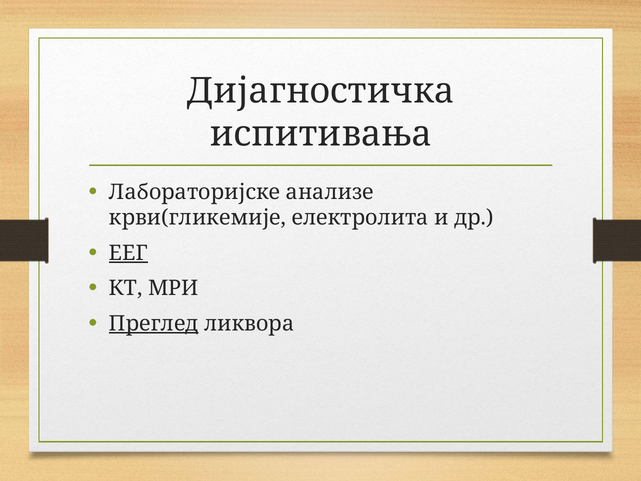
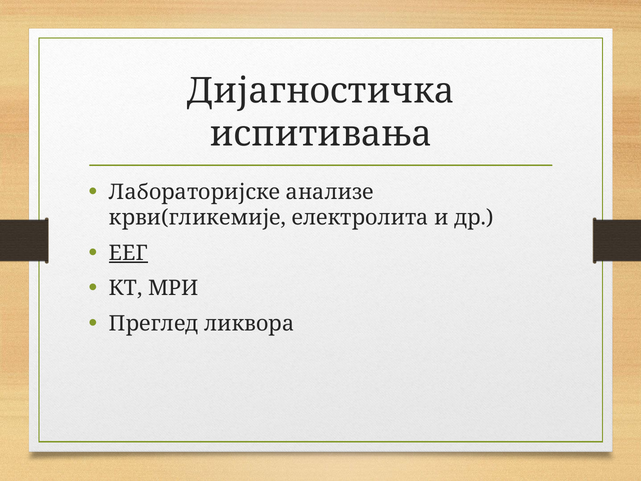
Преглед underline: present -> none
